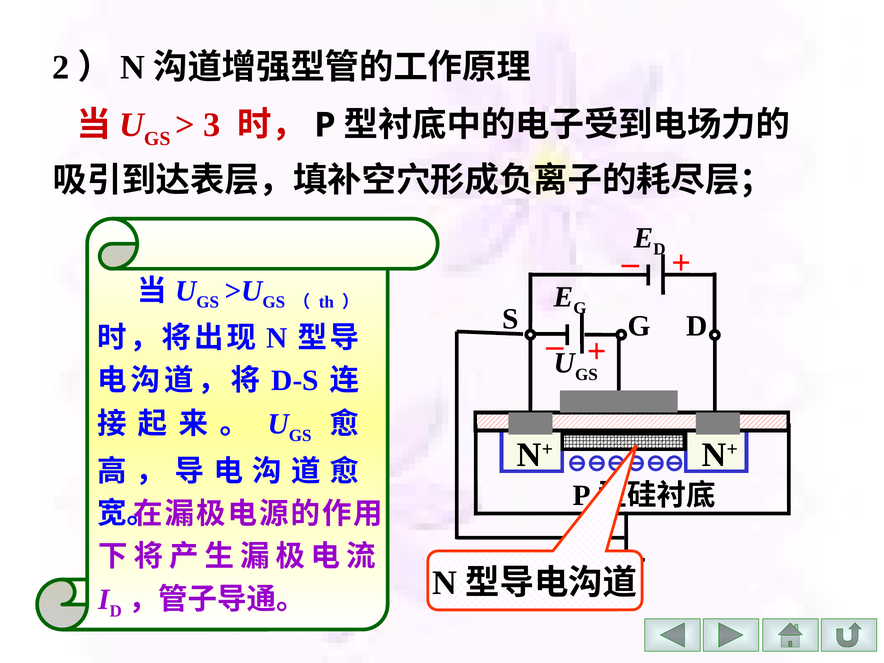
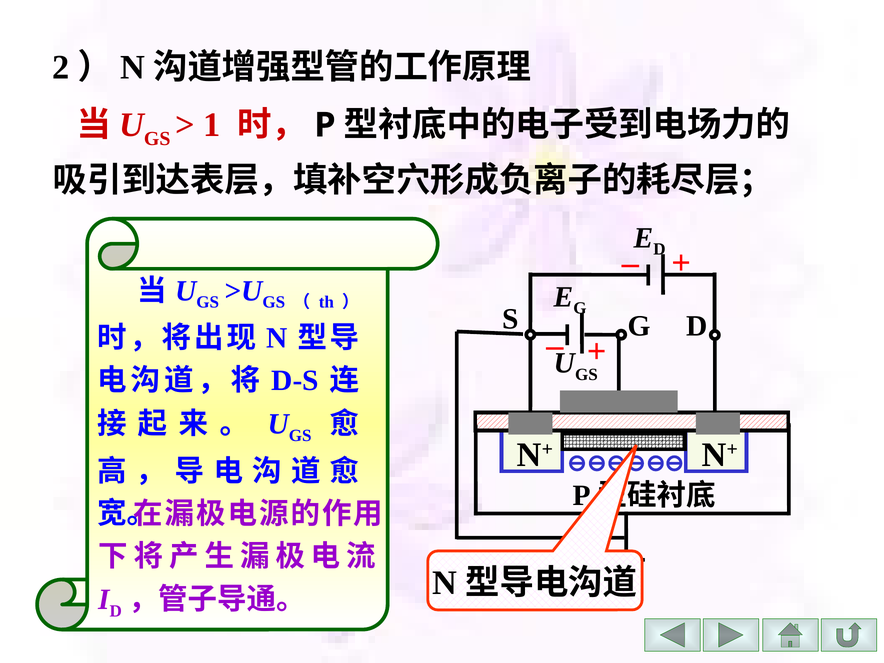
3: 3 -> 1
